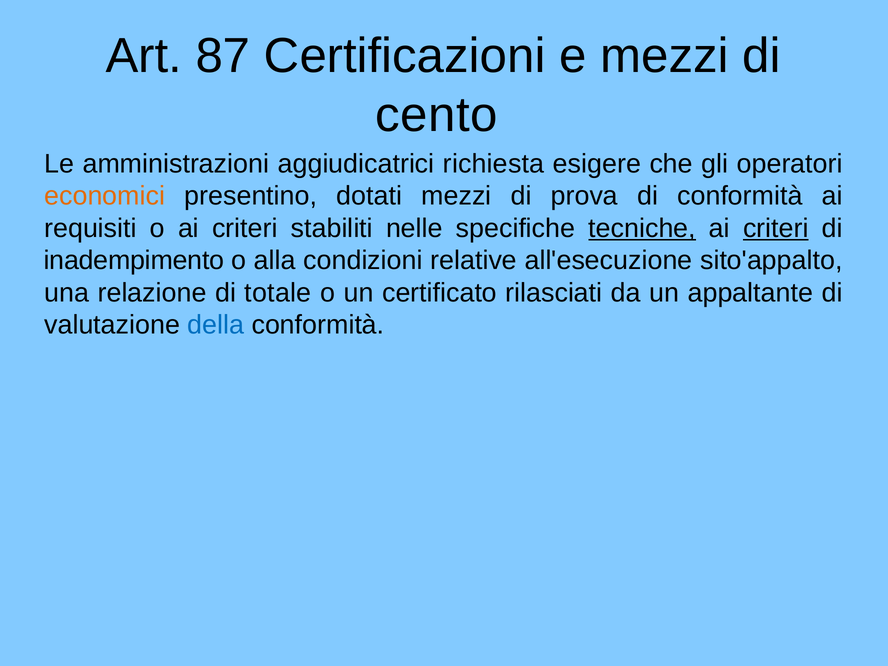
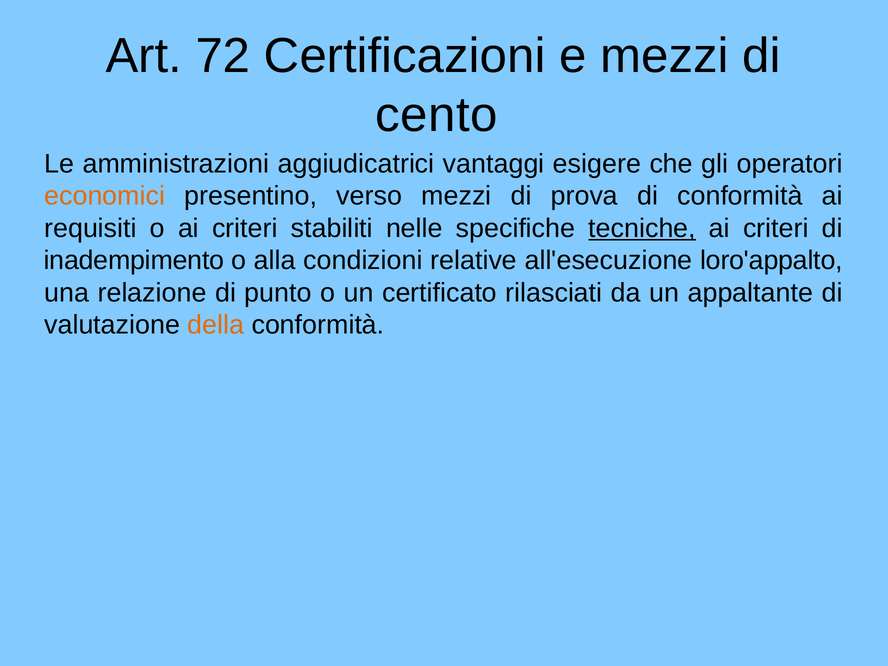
87: 87 -> 72
richiesta: richiesta -> vantaggi
dotati: dotati -> verso
criteri at (776, 228) underline: present -> none
sito'appalto: sito'appalto -> loro'appalto
totale: totale -> punto
della colour: blue -> orange
